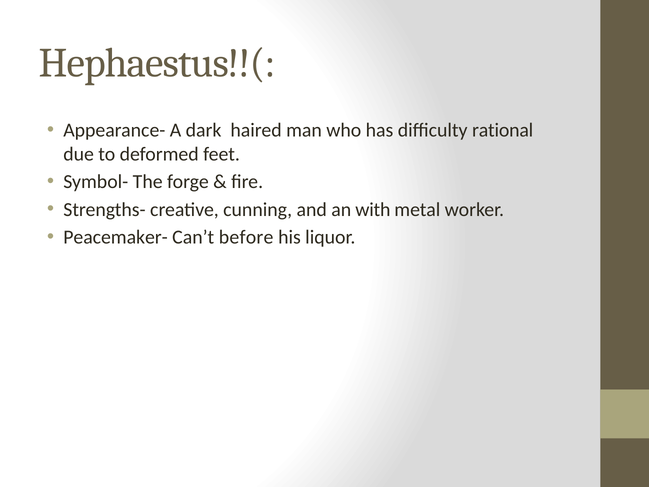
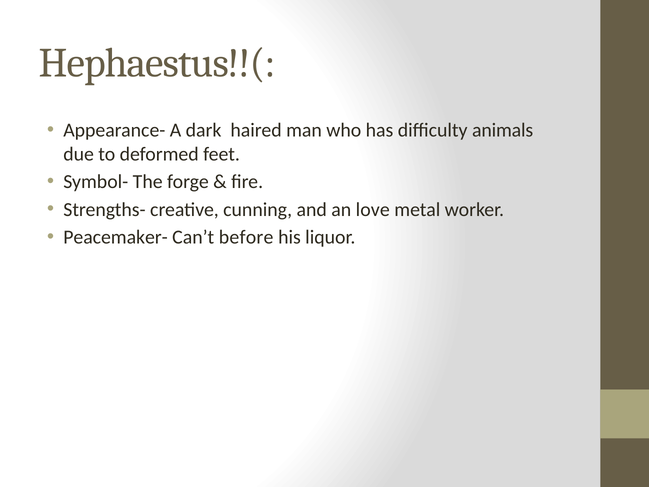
rational: rational -> animals
with: with -> love
